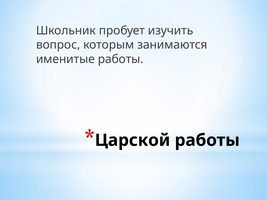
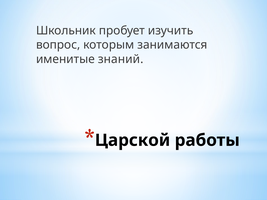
именитые работы: работы -> знаний
